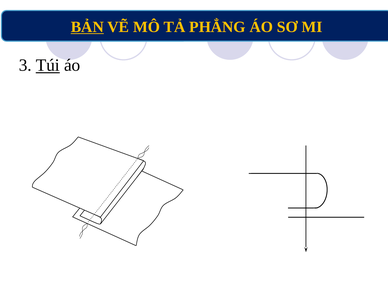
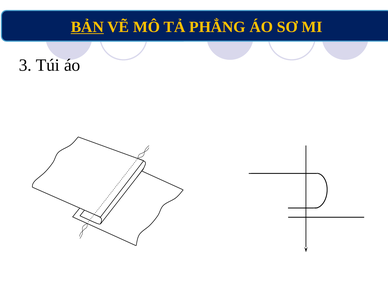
Túi underline: present -> none
